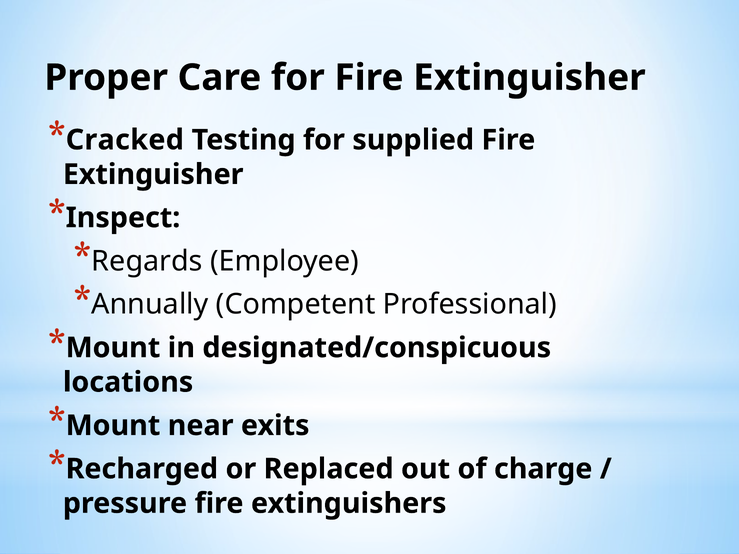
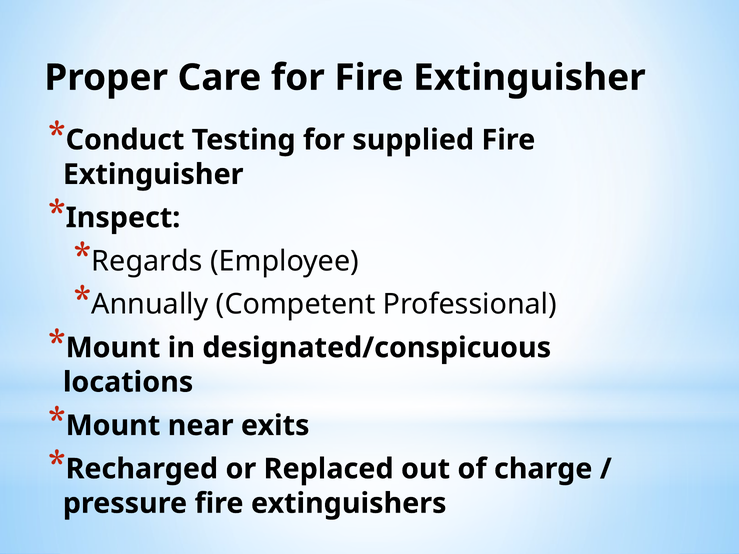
Cracked: Cracked -> Conduct
